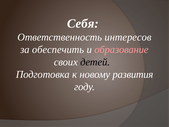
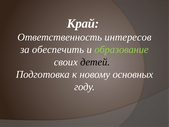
Себя: Себя -> Край
образование colour: pink -> light green
развития: развития -> основных
